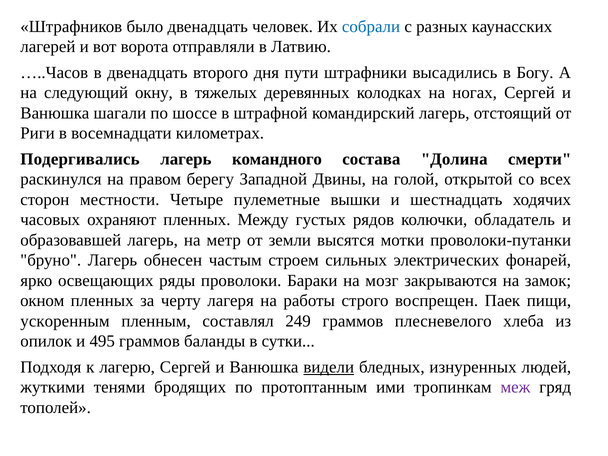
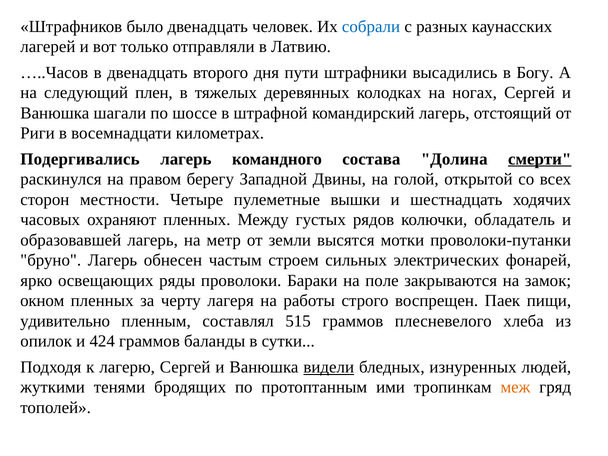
ворота: ворота -> только
окну: окну -> плен
смерти underline: none -> present
мозг: мозг -> поле
ускоренным: ускоренным -> удивительно
249: 249 -> 515
495: 495 -> 424
меж colour: purple -> orange
